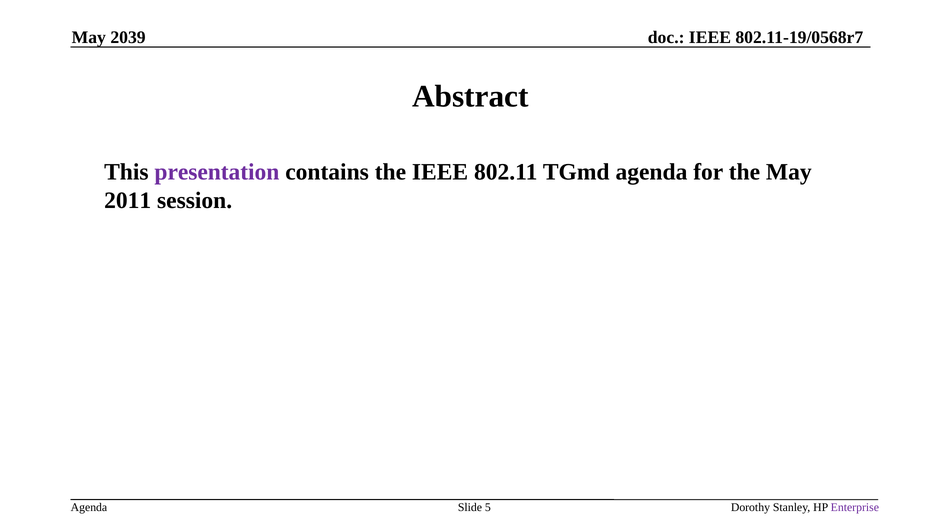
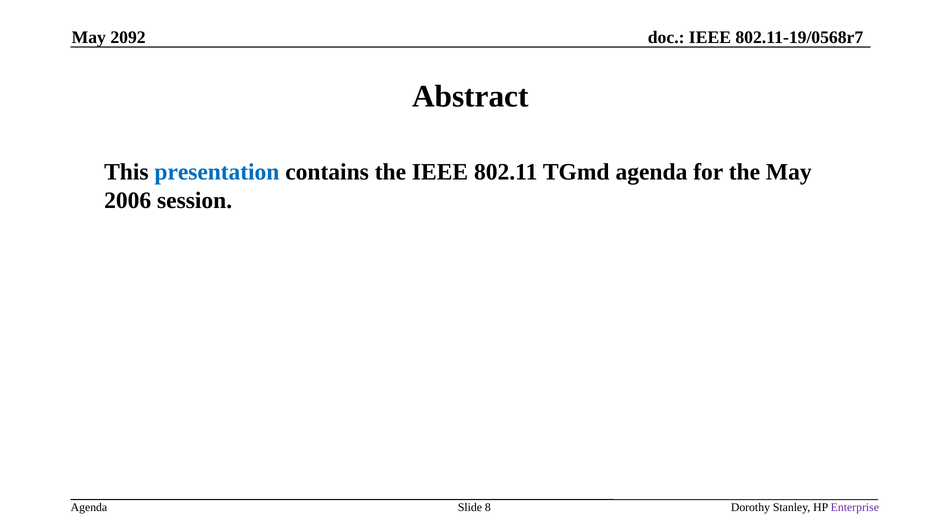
2039: 2039 -> 2092
presentation colour: purple -> blue
2011: 2011 -> 2006
5: 5 -> 8
